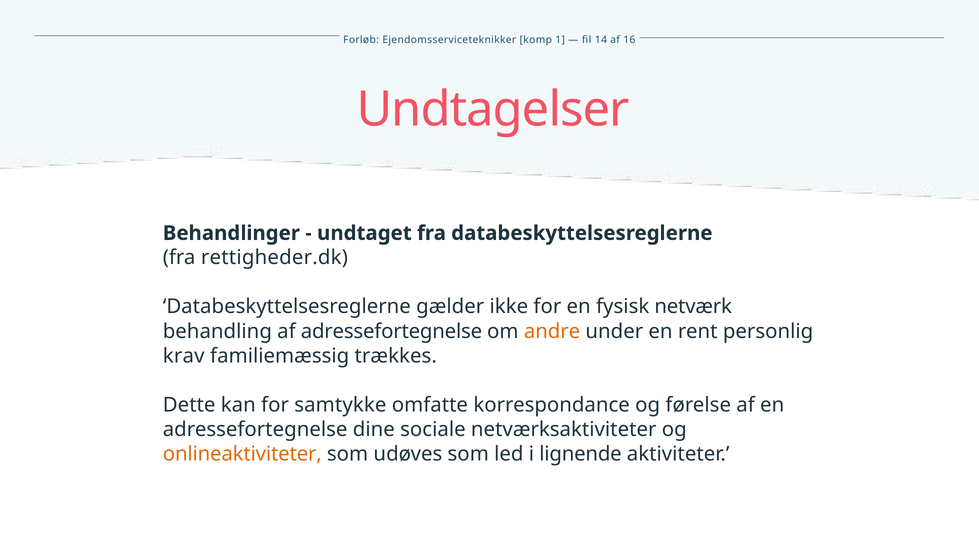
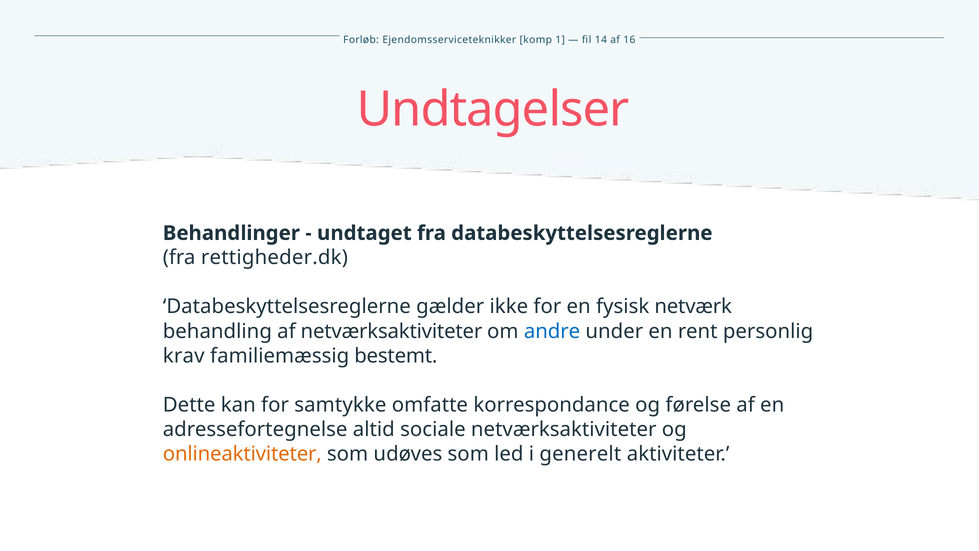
af adressefortegnelse: adressefortegnelse -> netværksaktiviteter
andre colour: orange -> blue
trækkes: trækkes -> bestemt
dine: dine -> altid
lignende: lignende -> generelt
